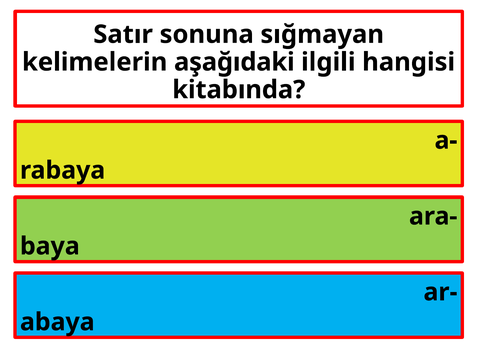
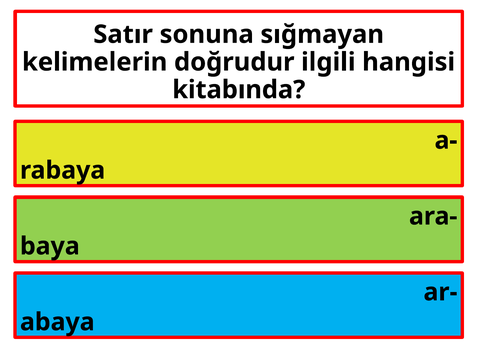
aşağıdaki: aşağıdaki -> doğrudur
